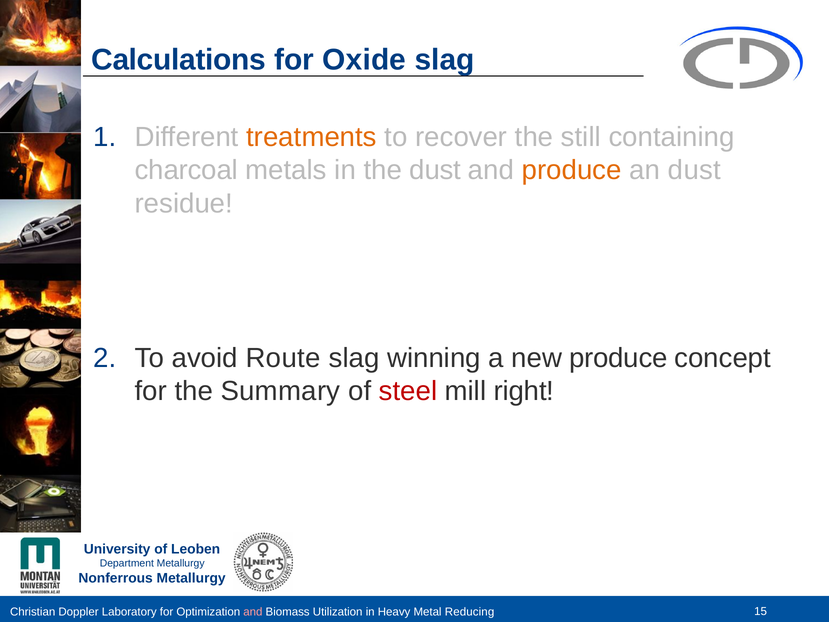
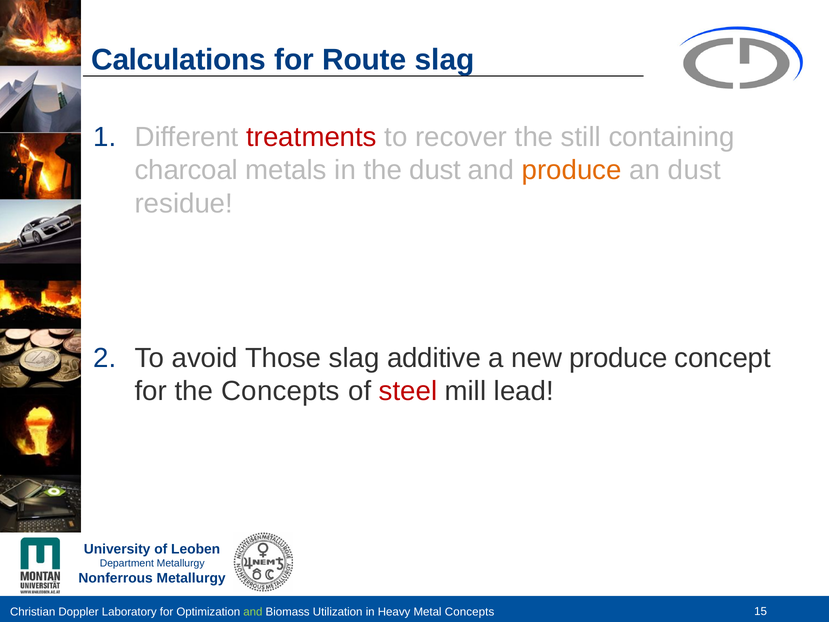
Oxide: Oxide -> Route
treatments colour: orange -> red
Route: Route -> Those
winning: winning -> additive
the Summary: Summary -> Concepts
right: right -> lead
and at (253, 612) colour: pink -> light green
Reducing at (470, 612): Reducing -> Concepts
